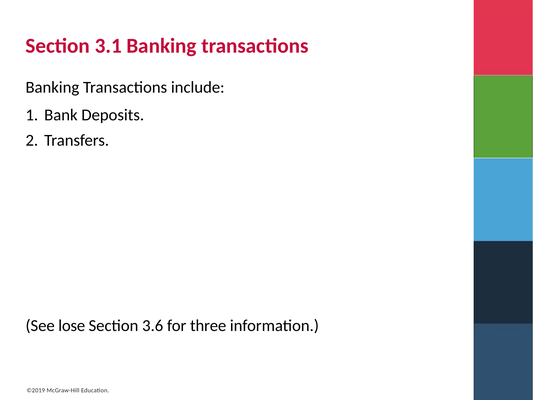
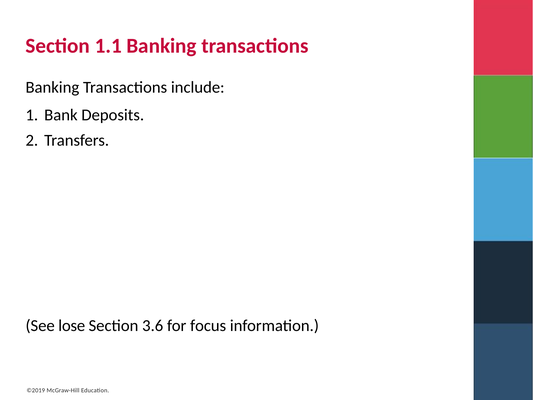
3.1: 3.1 -> 1.1
three: three -> focus
